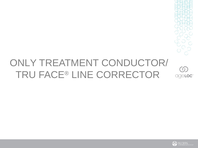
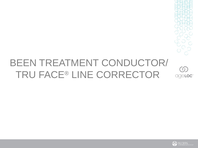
ONLY: ONLY -> BEEN
